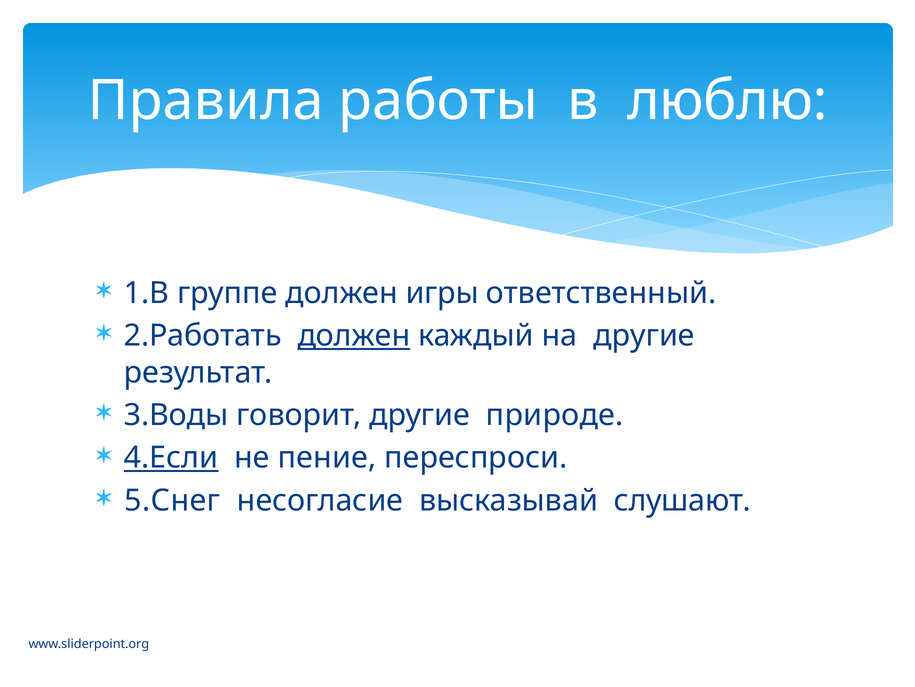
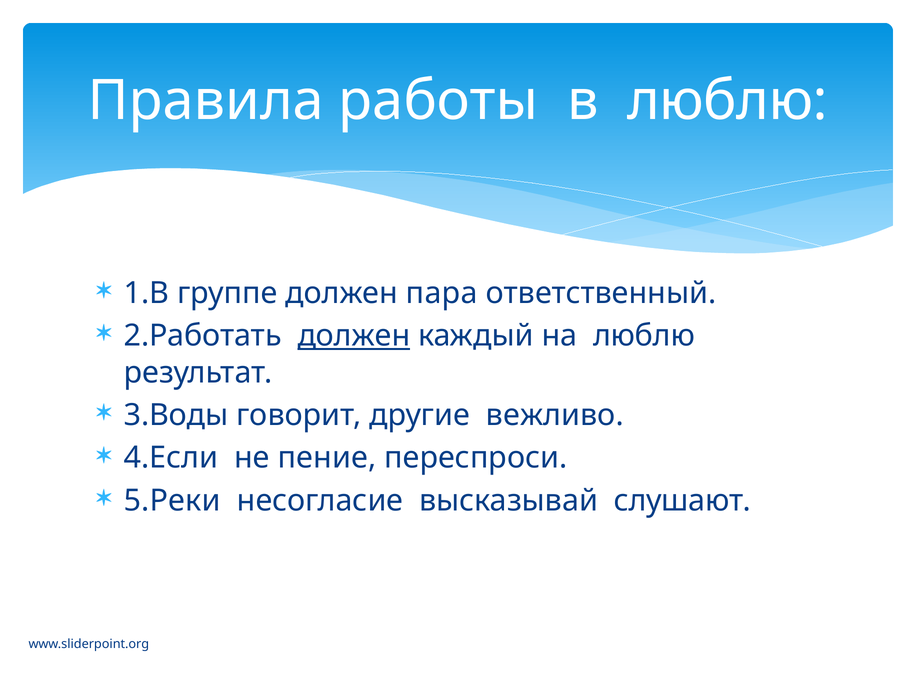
игры: игры -> пара
на другие: другие -> люблю
природе: природе -> вежливо
4.Если underline: present -> none
5.Снег: 5.Снег -> 5.Реки
